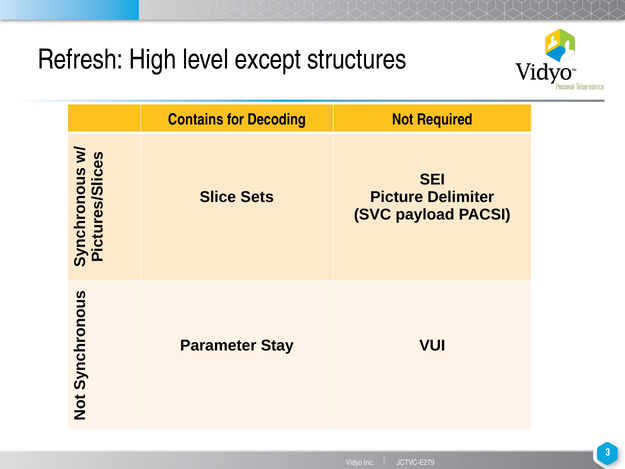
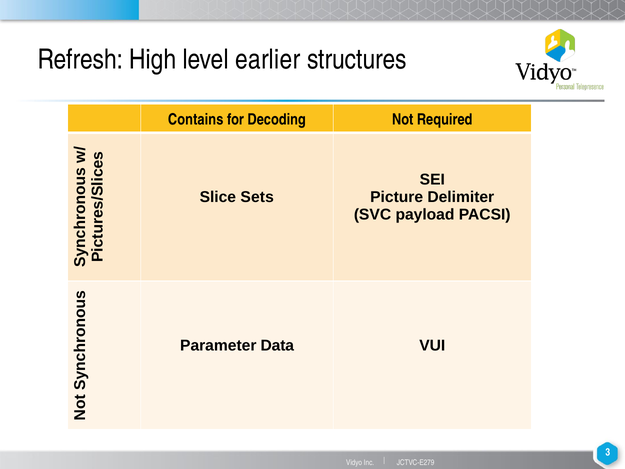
except: except -> earlier
Stay: Stay -> Data
